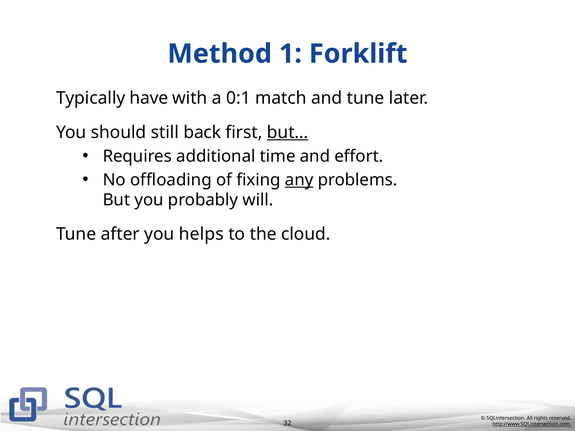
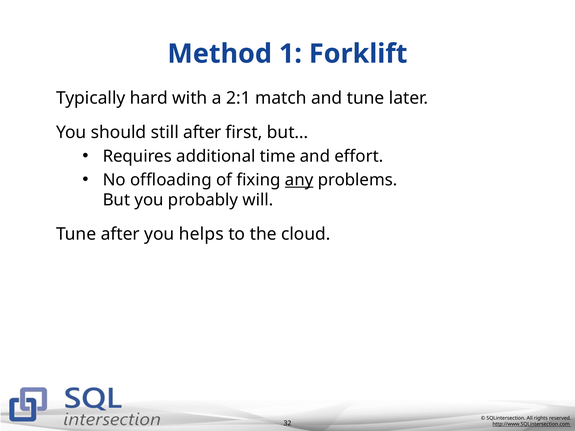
have: have -> hard
0:1: 0:1 -> 2:1
still back: back -> after
but… underline: present -> none
